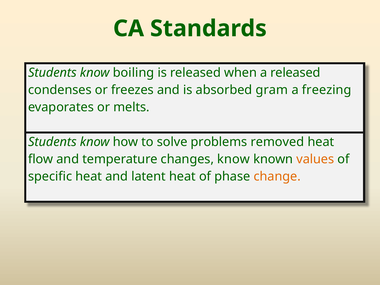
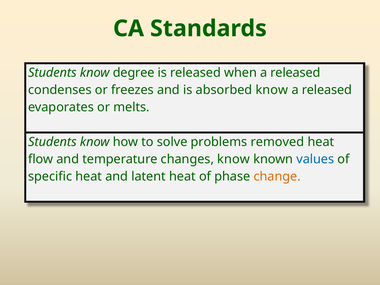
boiling: boiling -> degree
absorbed gram: gram -> know
freezing at (327, 90): freezing -> released
values colour: orange -> blue
